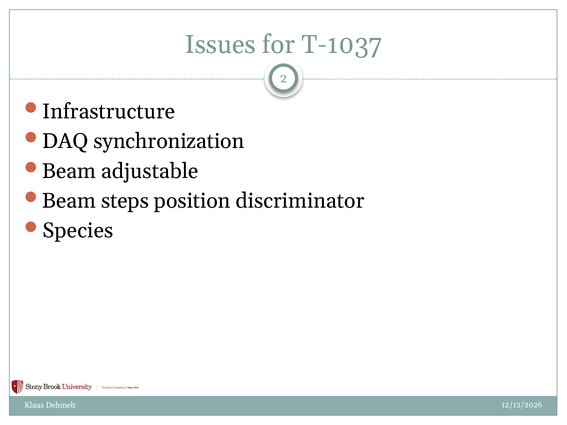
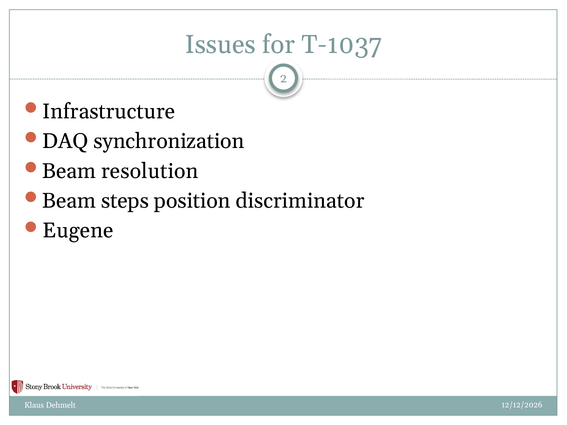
adjustable: adjustable -> resolution
Species: Species -> Eugene
